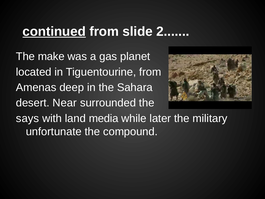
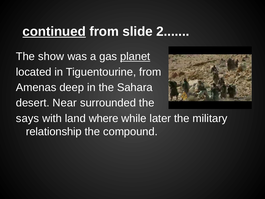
make: make -> show
planet underline: none -> present
media: media -> where
unfortunate: unfortunate -> relationship
